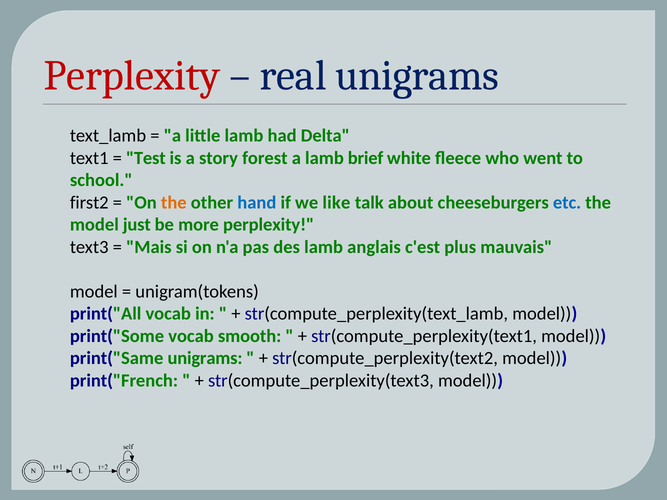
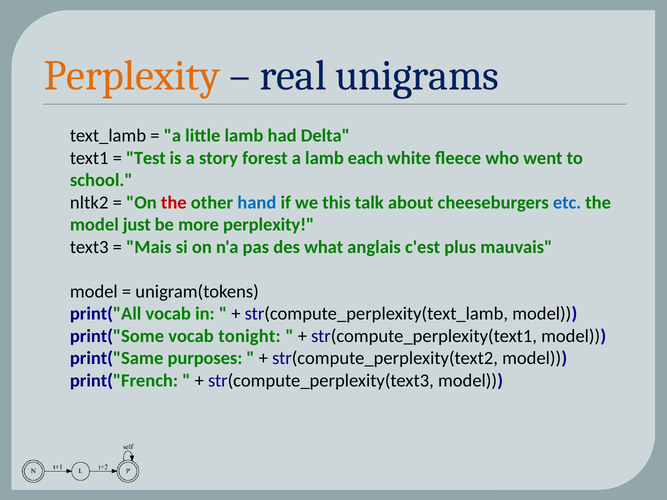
Perplexity at (132, 76) colour: red -> orange
brief: brief -> each
first2: first2 -> nltk2
the at (174, 203) colour: orange -> red
like: like -> this
des lamb: lamb -> what
smooth: smooth -> tonight
print("Same unigrams: unigrams -> purposes
